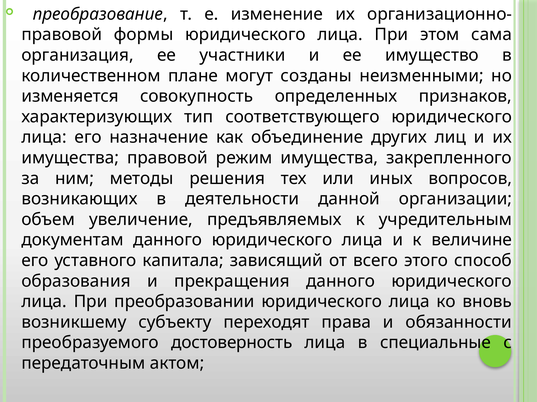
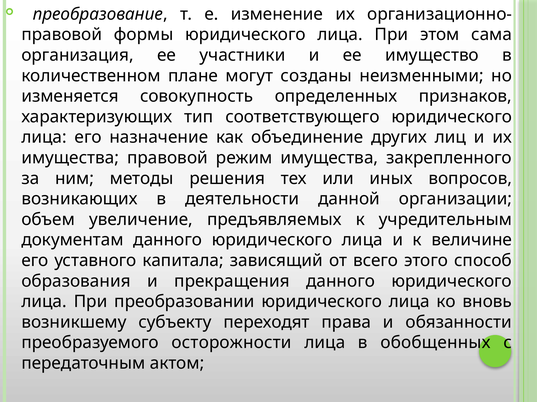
достоверность: достоверность -> осторожности
специальные: специальные -> обобщенных
